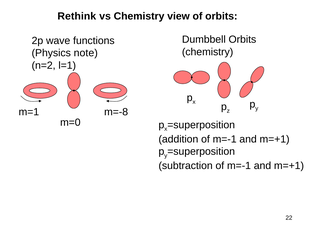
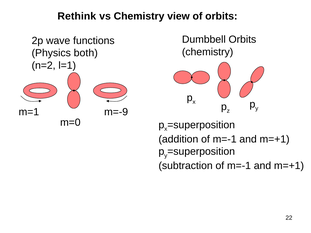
note: note -> both
m=-8: m=-8 -> m=-9
